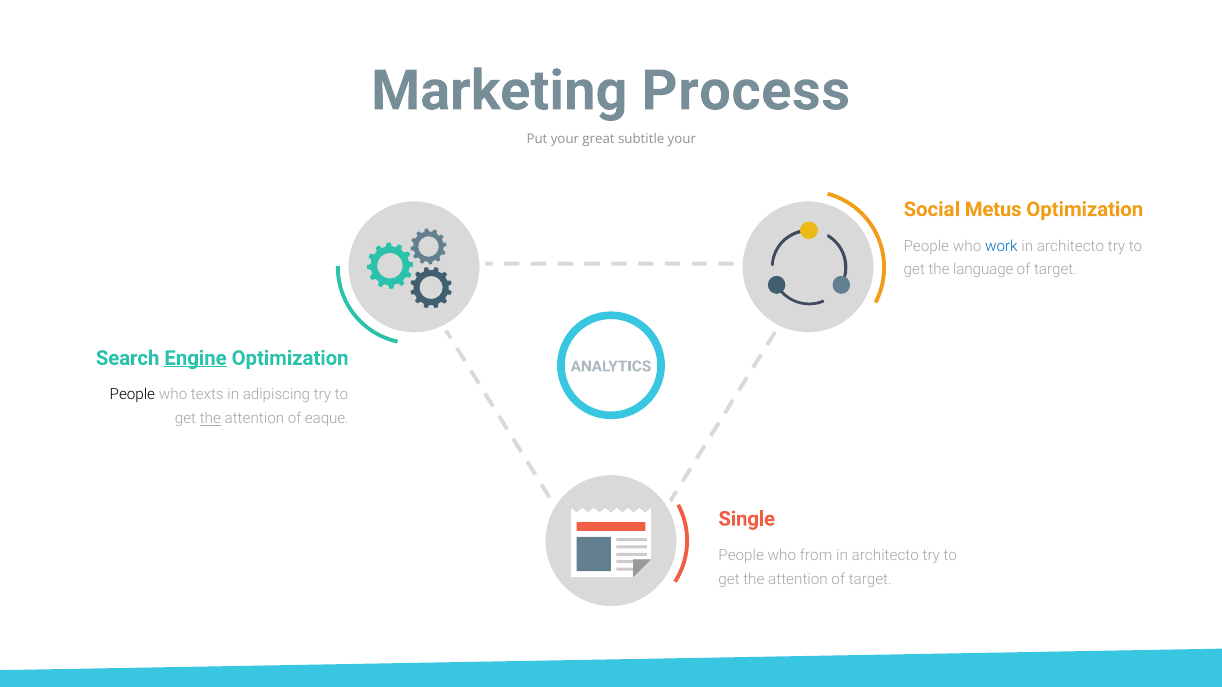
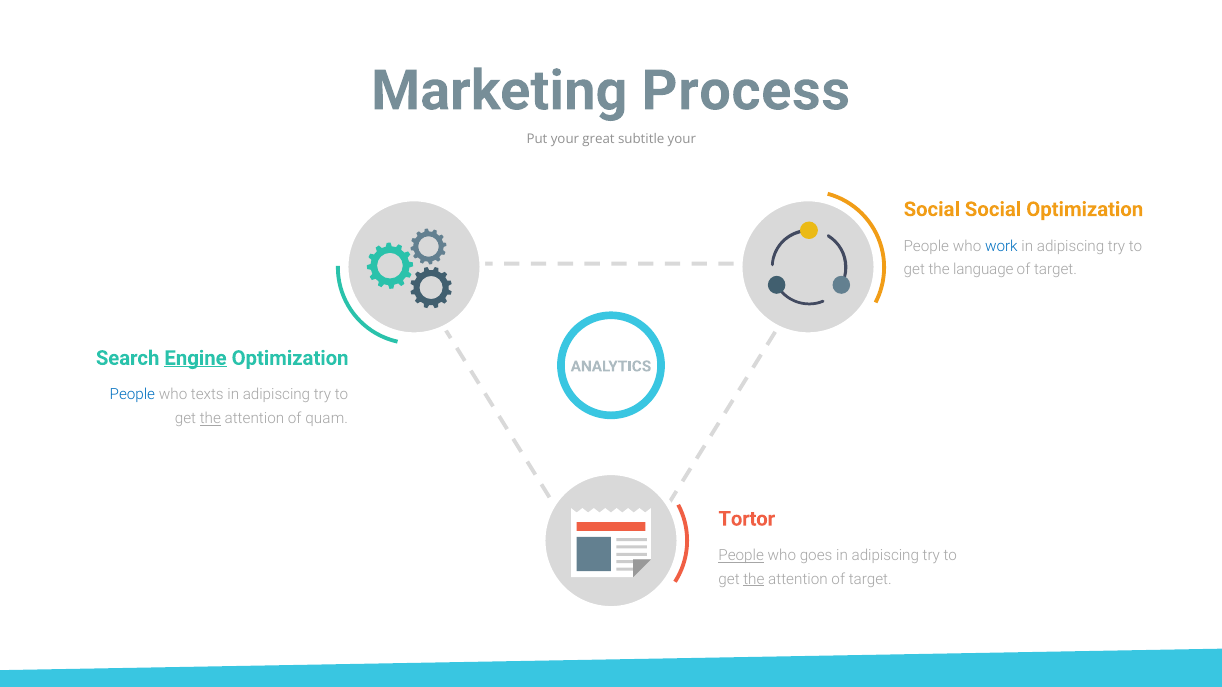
Social Metus: Metus -> Social
architecto at (1071, 246): architecto -> adipiscing
People at (132, 395) colour: black -> blue
eaque: eaque -> quam
Single: Single -> Tortor
People at (741, 556) underline: none -> present
from: from -> goes
architecto at (885, 556): architecto -> adipiscing
the at (754, 580) underline: none -> present
